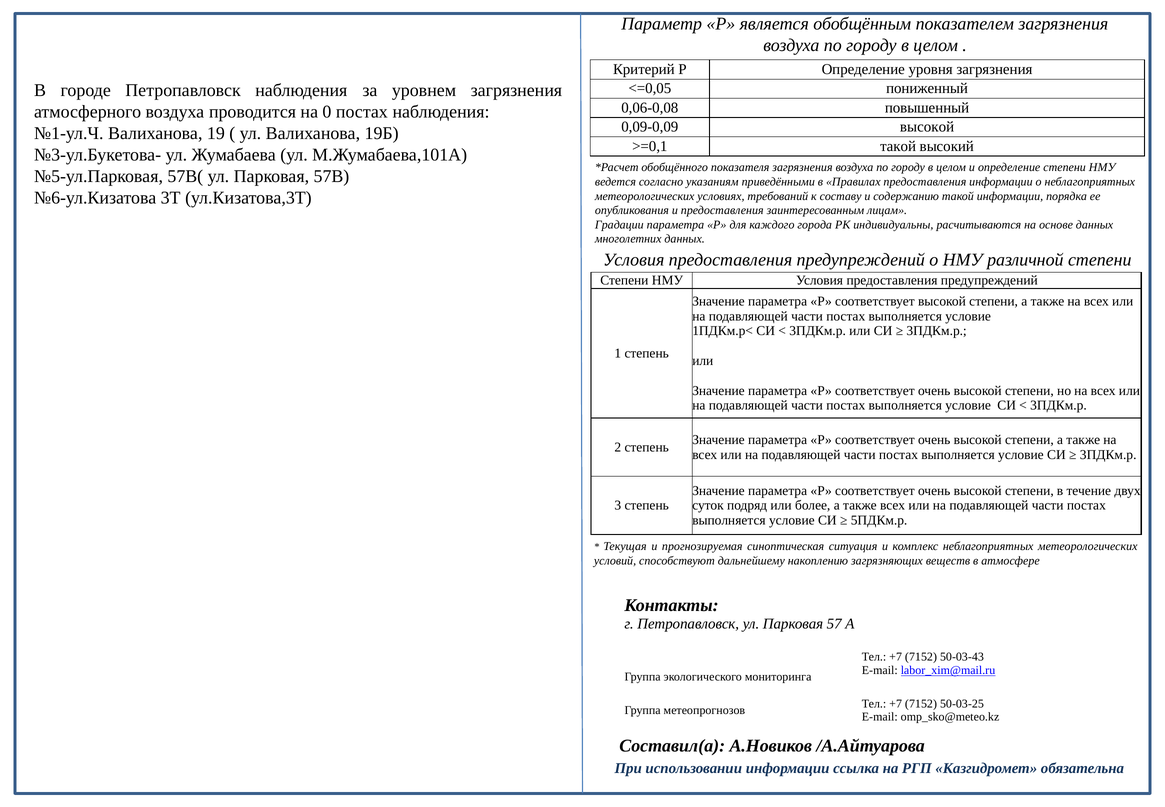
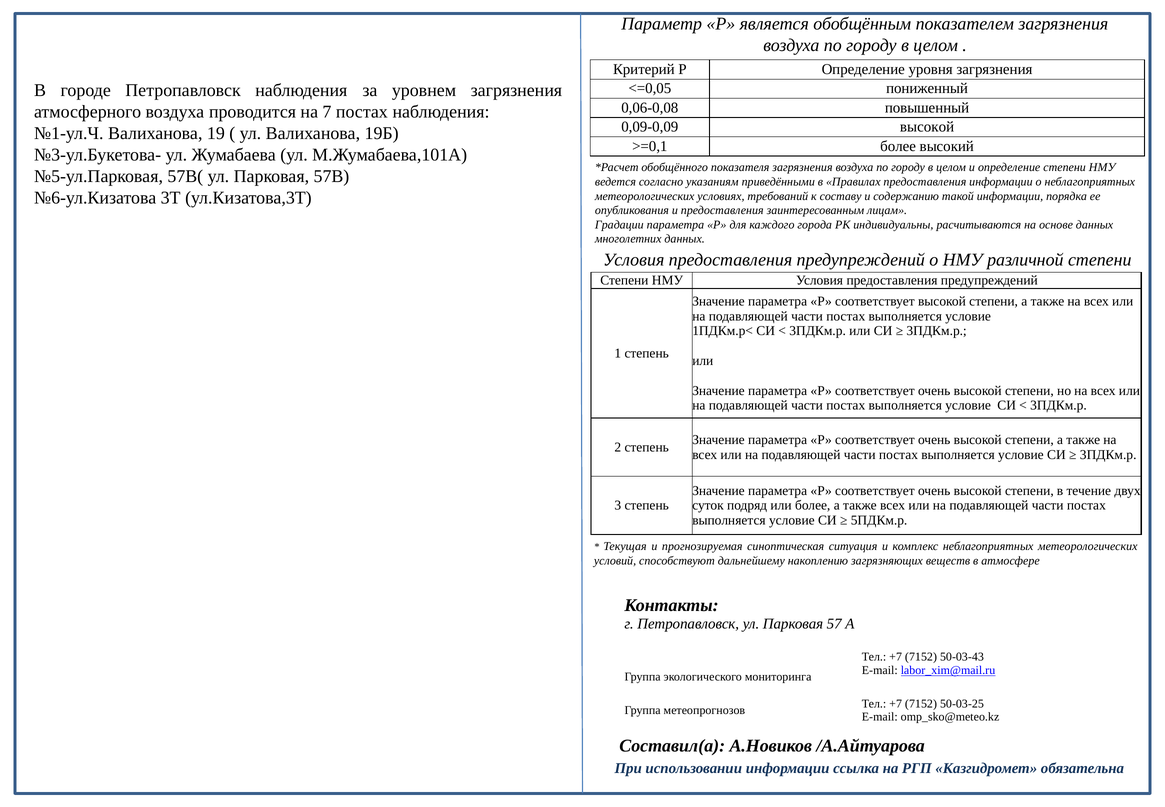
0: 0 -> 7
>=0,1 такой: такой -> более
